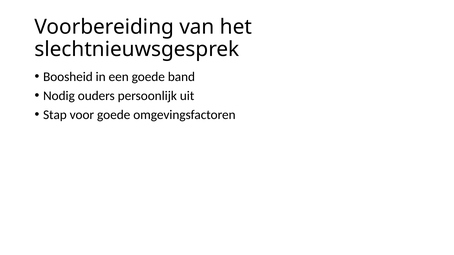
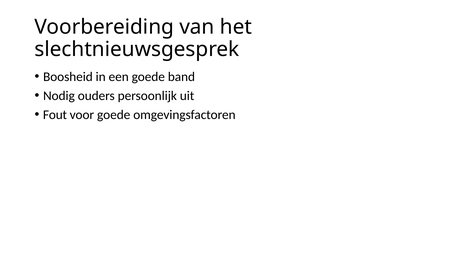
Stap: Stap -> Fout
